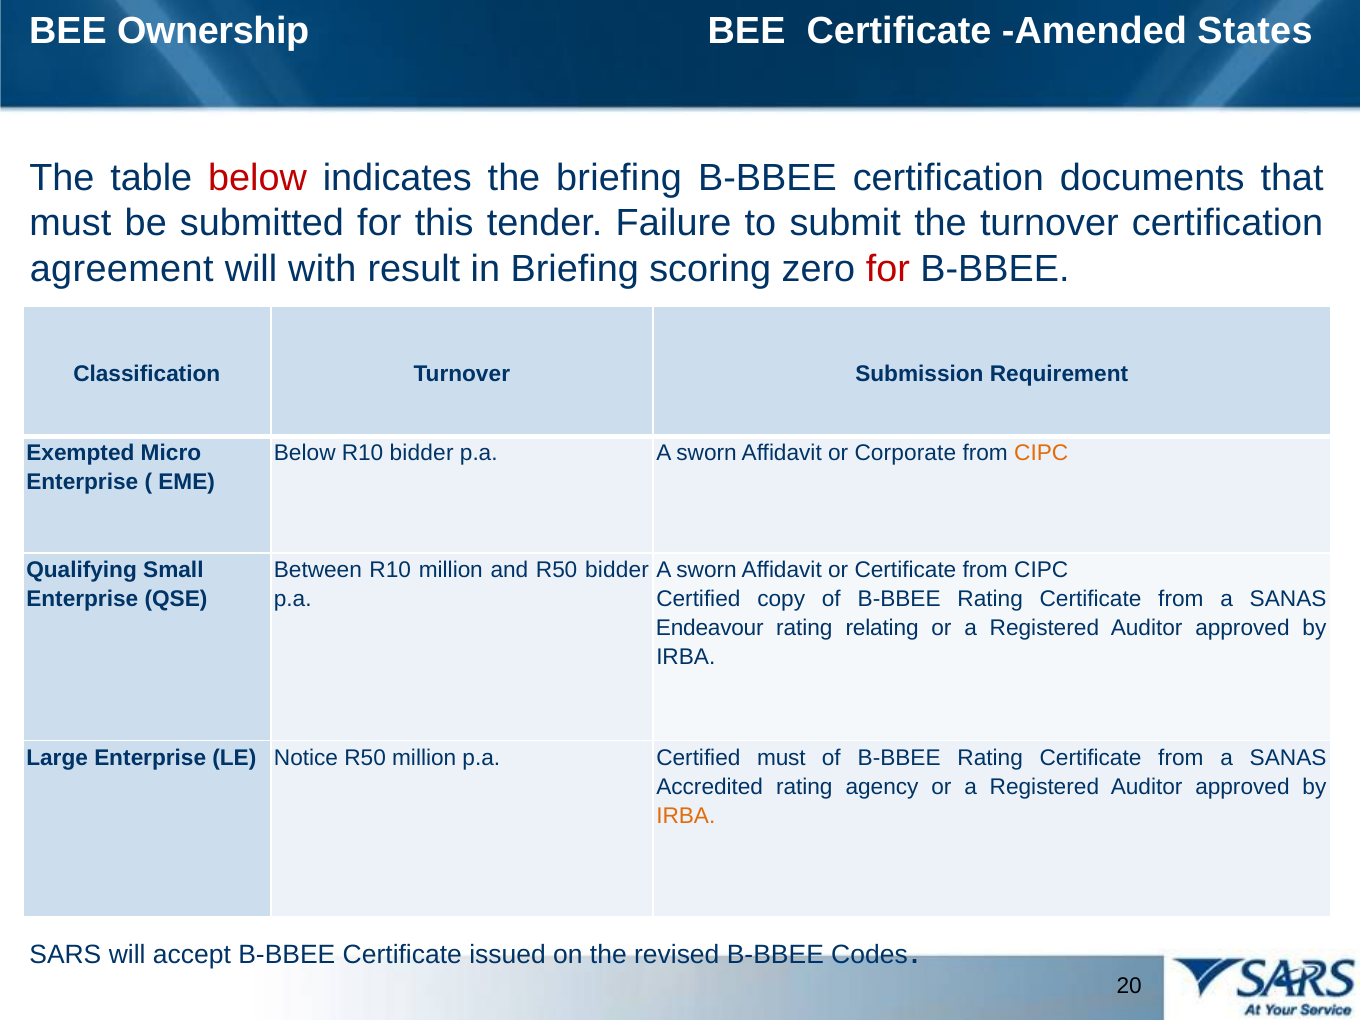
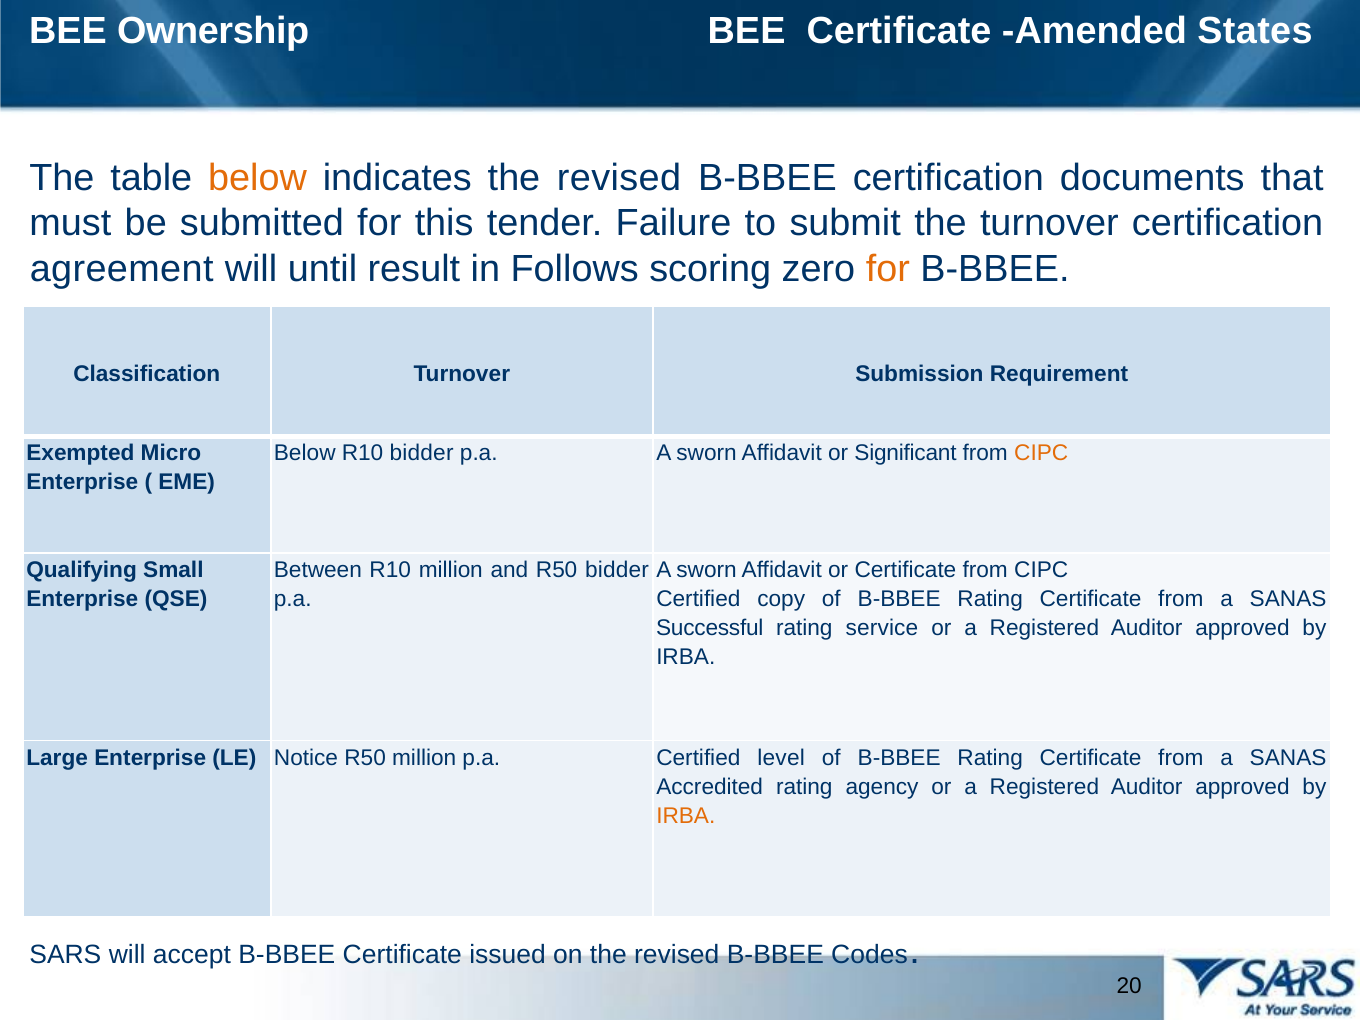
below at (257, 178) colour: red -> orange
indicates the briefing: briefing -> revised
with: with -> until
in Briefing: Briefing -> Follows
for at (888, 269) colour: red -> orange
Corporate: Corporate -> Significant
Endeavour: Endeavour -> Successful
relating: relating -> service
Certified must: must -> level
